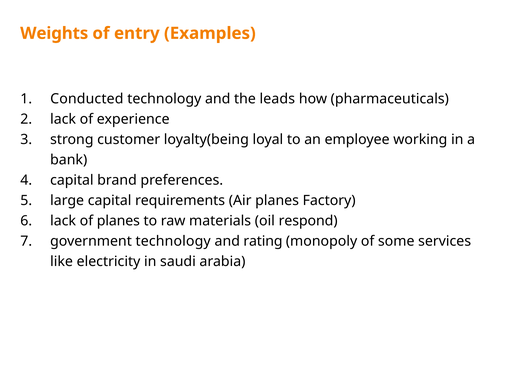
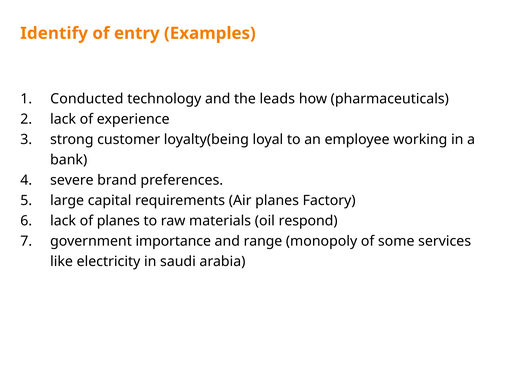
Weights: Weights -> Identify
capital at (72, 180): capital -> severe
government technology: technology -> importance
rating: rating -> range
